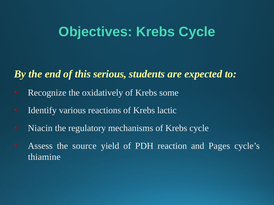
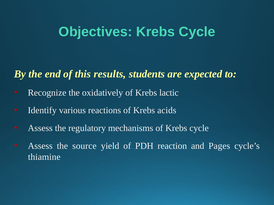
serious: serious -> results
some: some -> lactic
lactic: lactic -> acids
Niacin at (40, 128): Niacin -> Assess
